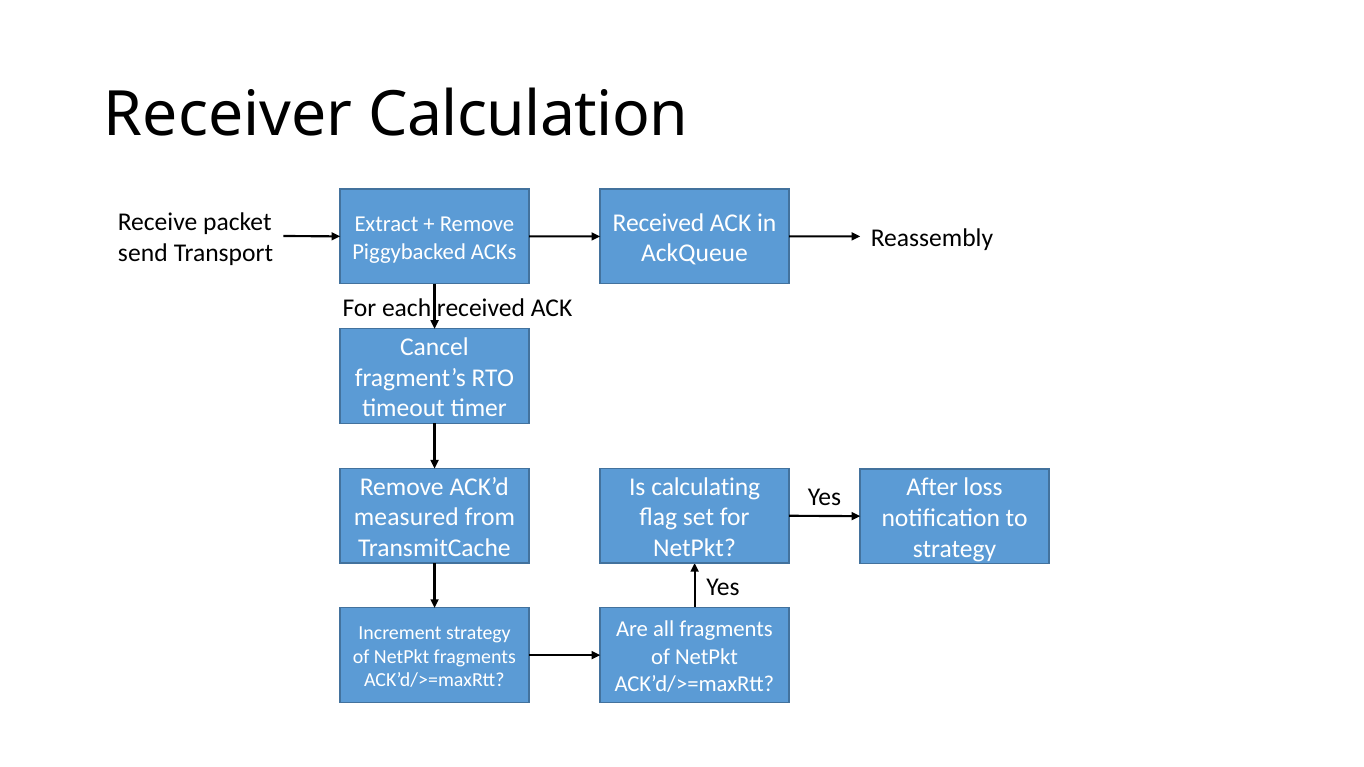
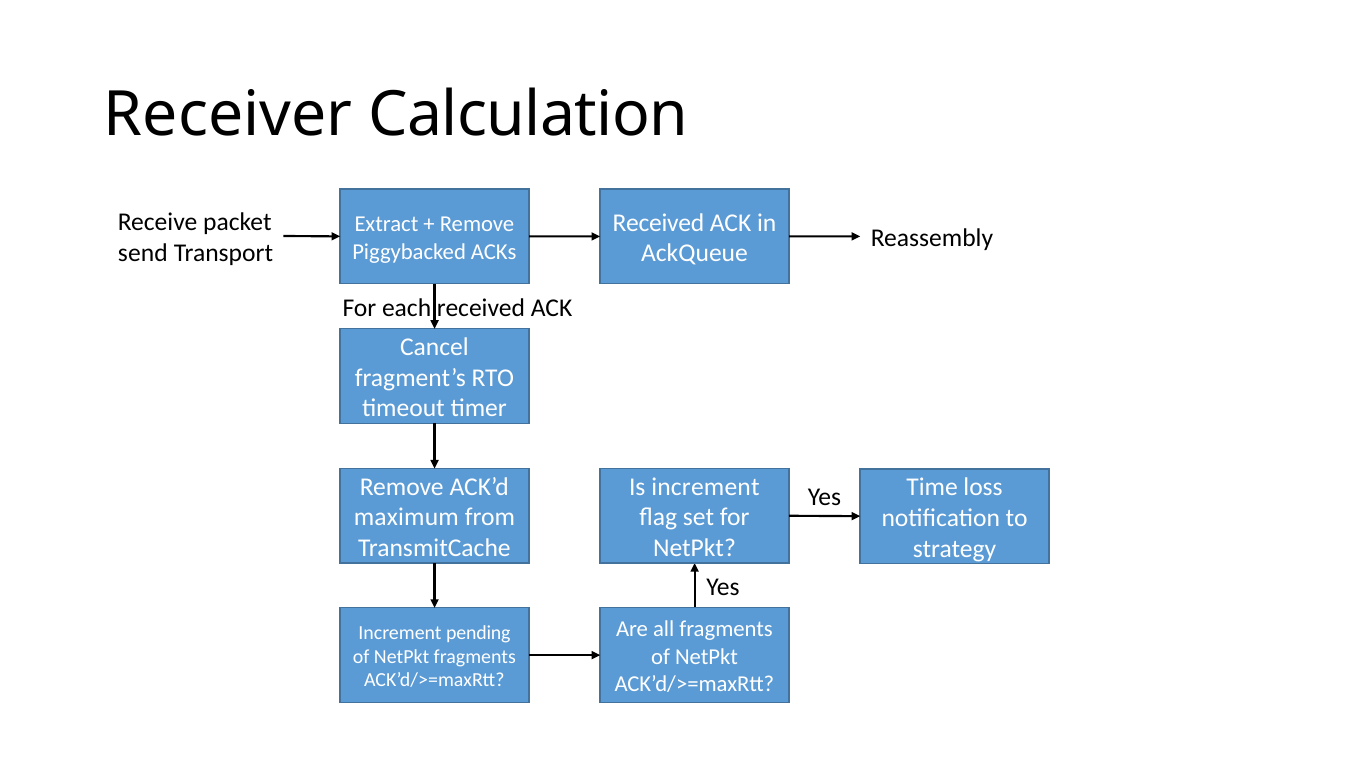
Is calculating: calculating -> increment
After: After -> Time
measured: measured -> maximum
Increment strategy: strategy -> pending
